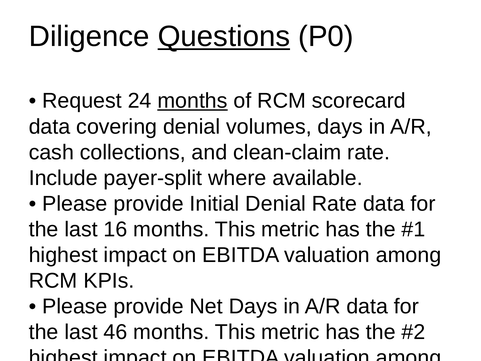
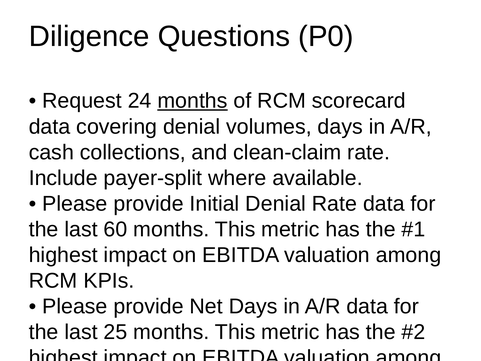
Questions underline: present -> none
16: 16 -> 60
46: 46 -> 25
